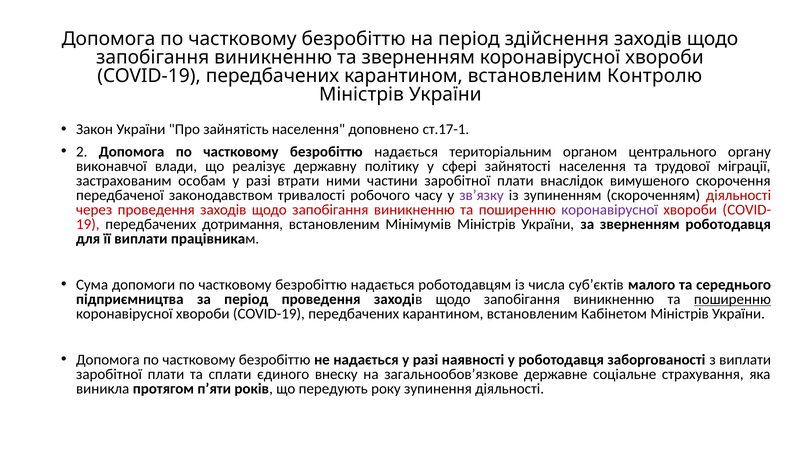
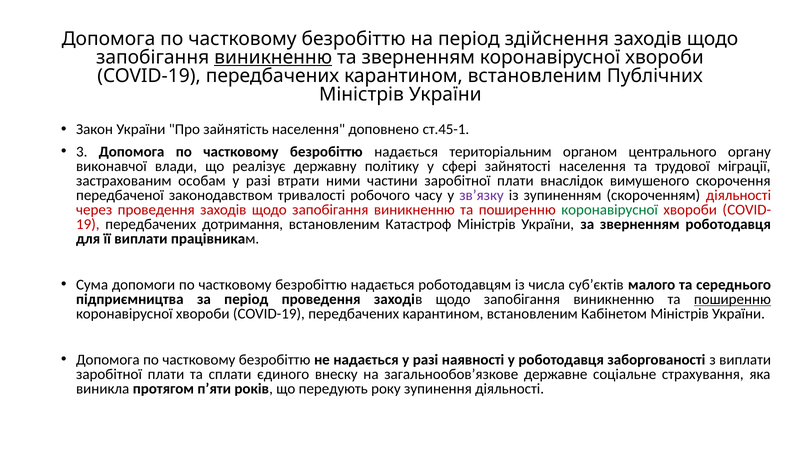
виникненню at (273, 57) underline: none -> present
Контролю: Контролю -> Публічних
ст.17-1: ст.17-1 -> ст.45-1
2: 2 -> 3
коронавірусної at (610, 210) colour: purple -> green
Мінімумів: Мінімумів -> Катастроф
